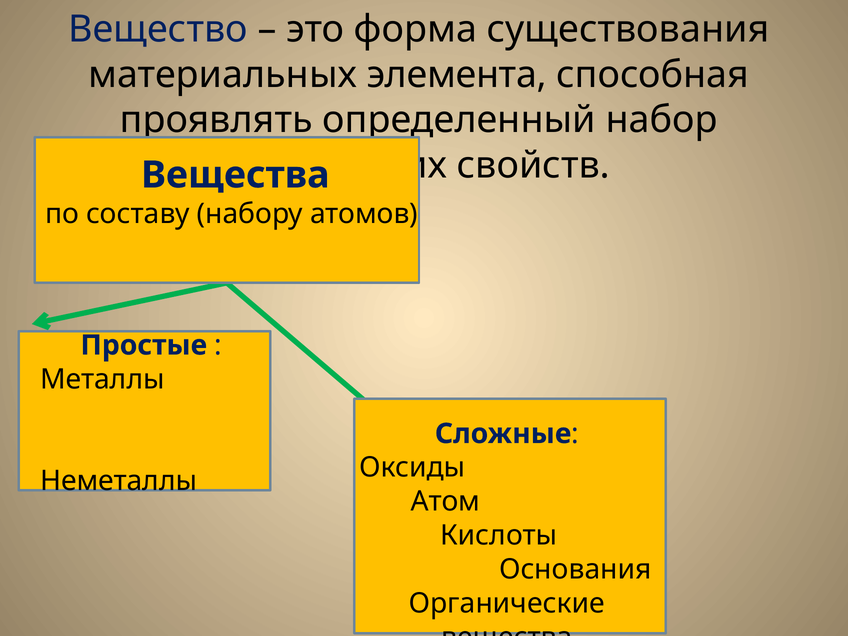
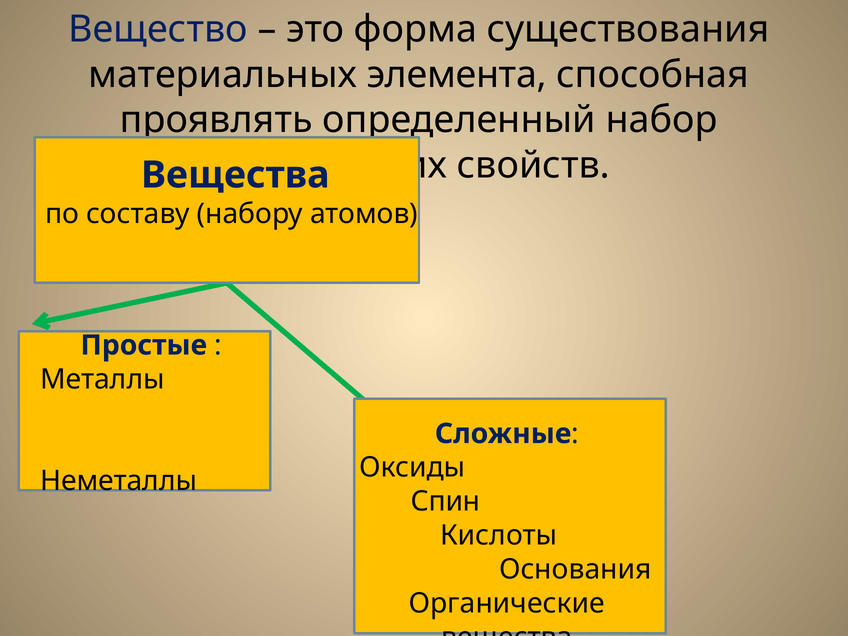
Атом: Атом -> Спин
